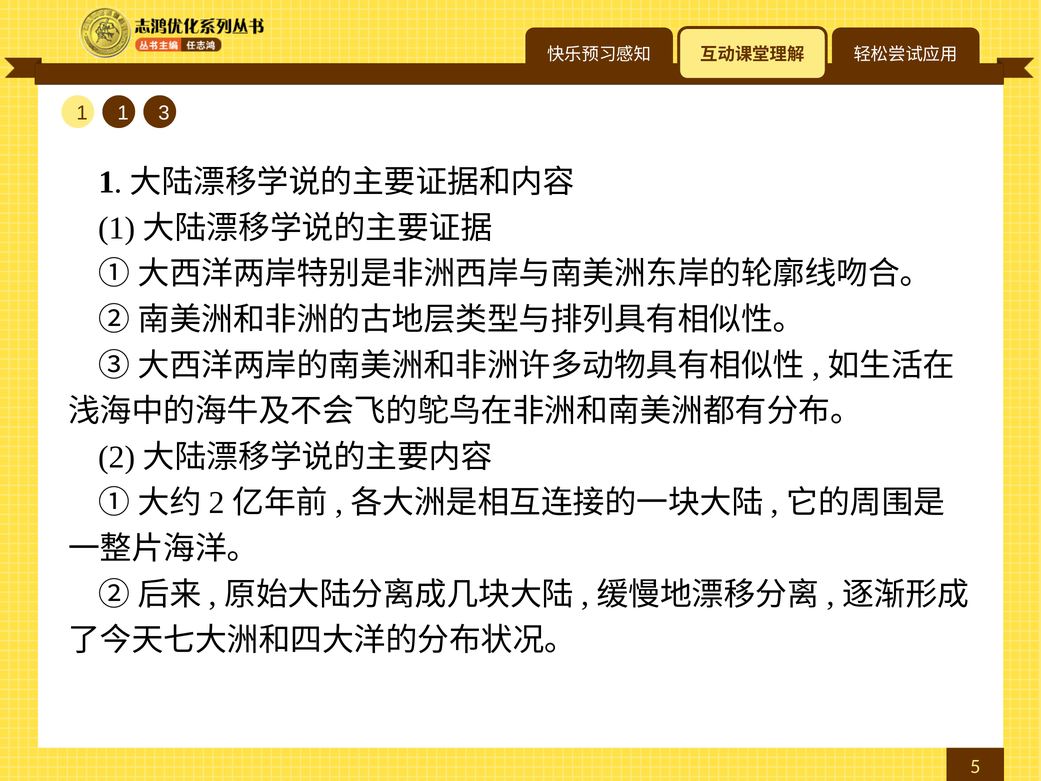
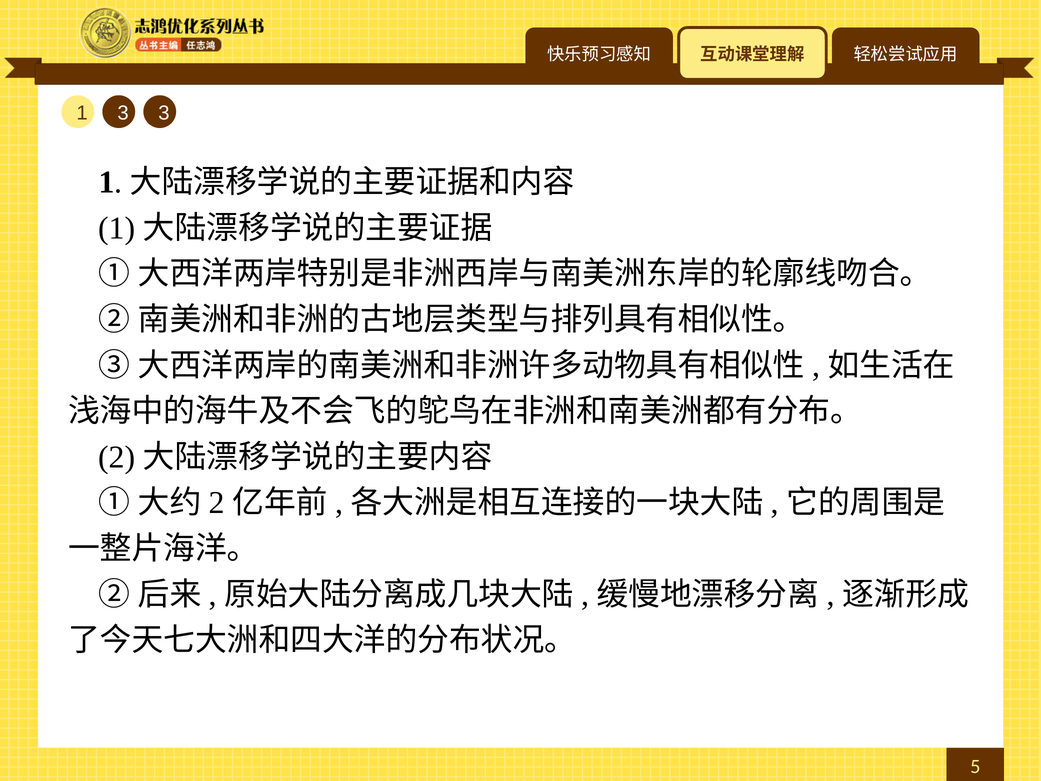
1 1: 1 -> 3
